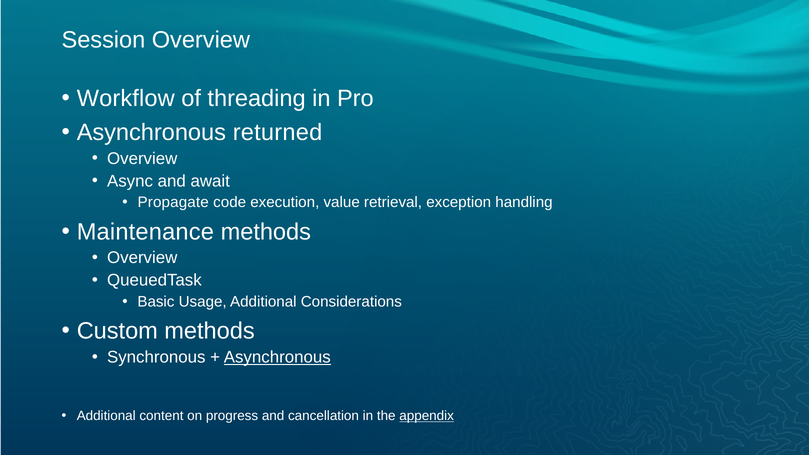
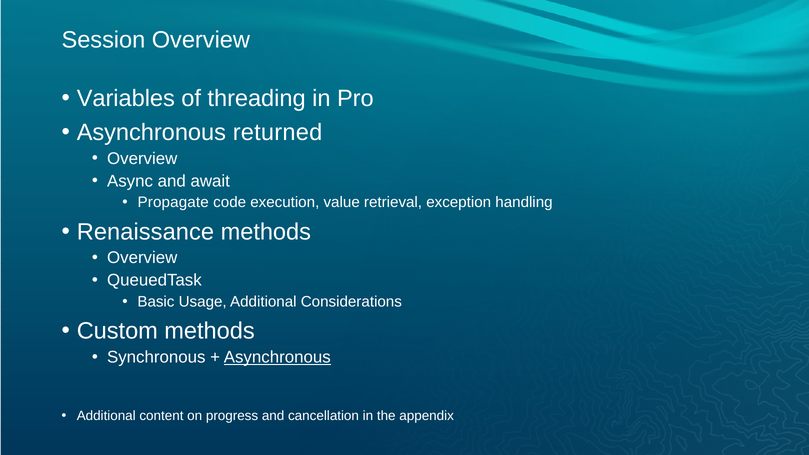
Workflow: Workflow -> Variables
Maintenance: Maintenance -> Renaissance
appendix underline: present -> none
